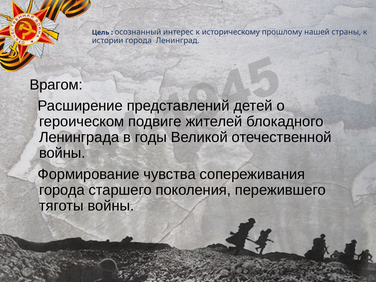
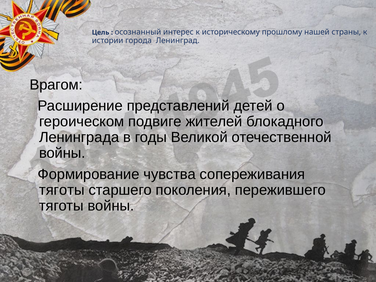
города at (62, 190): города -> тяготы
